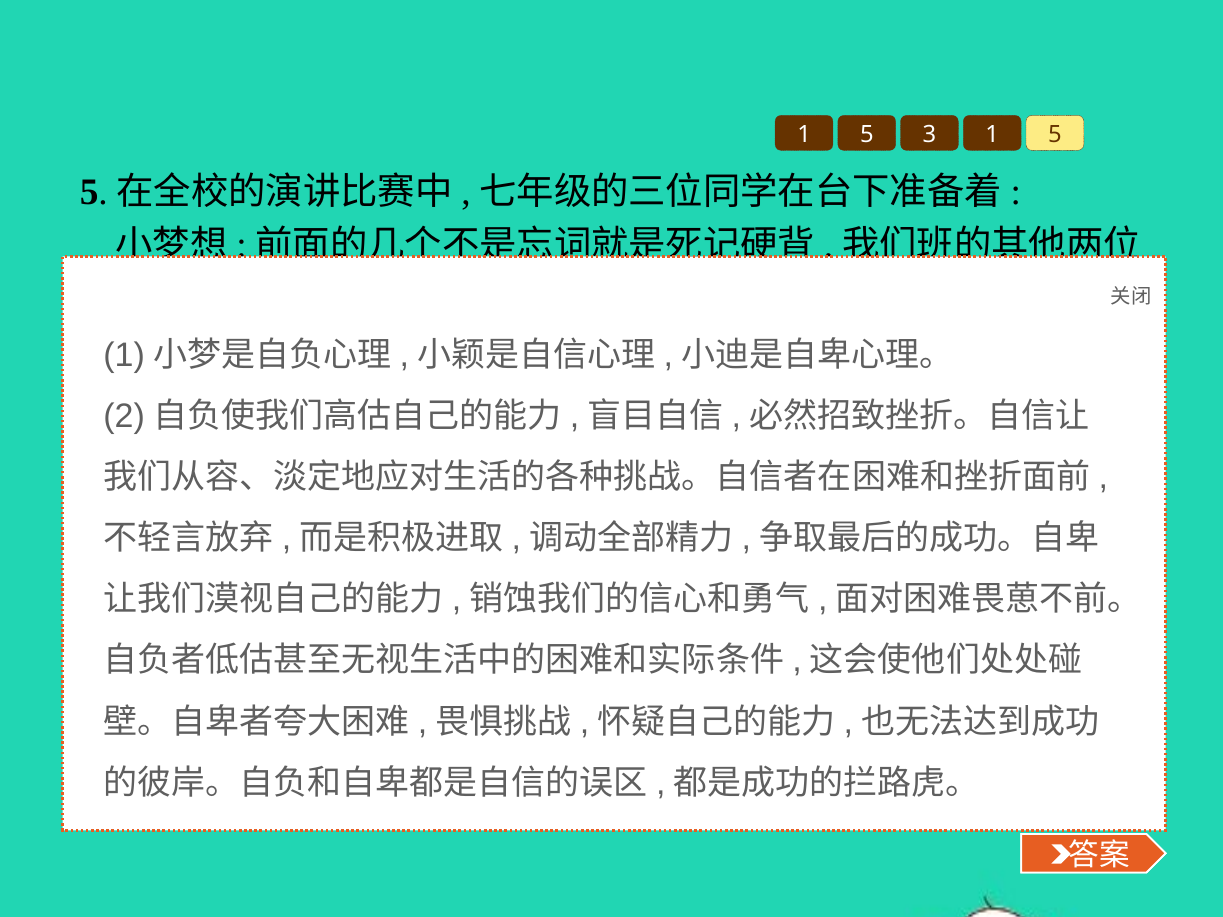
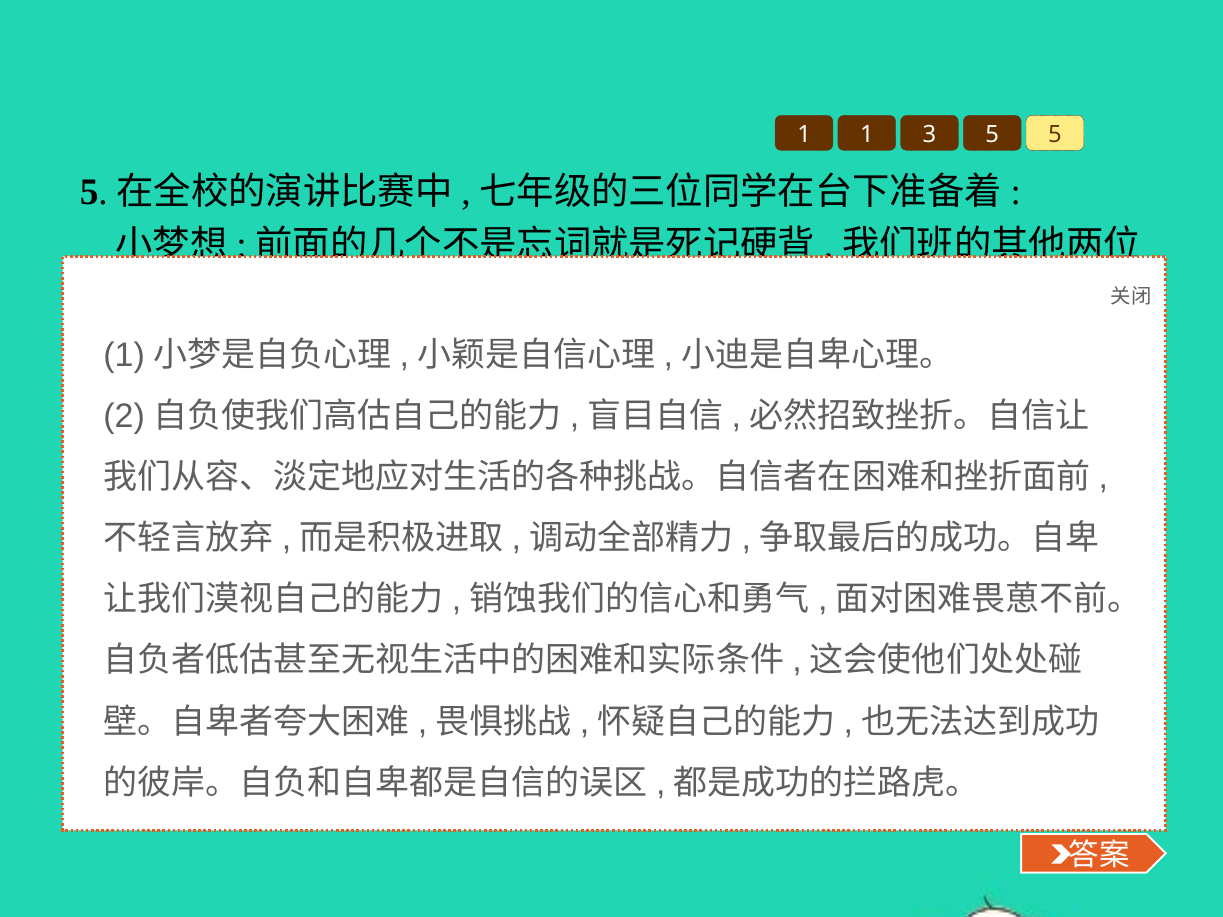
5 at (867, 135): 5 -> 1
3 1: 1 -> 5
